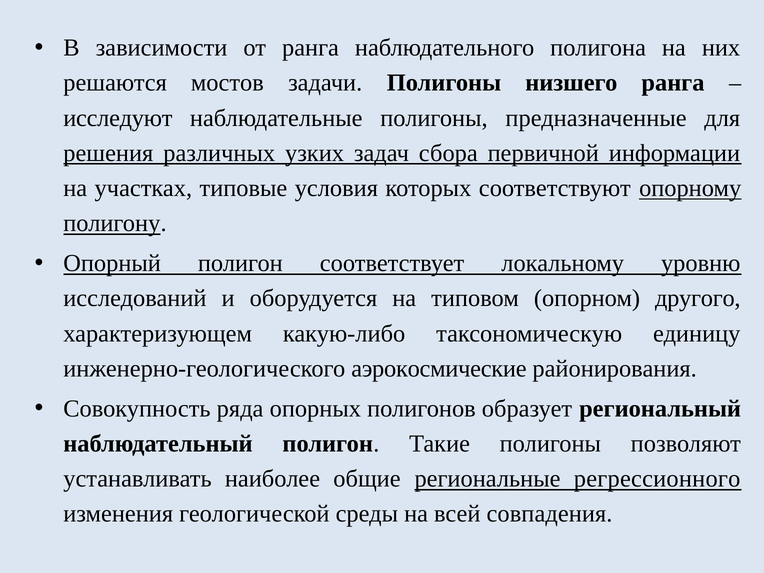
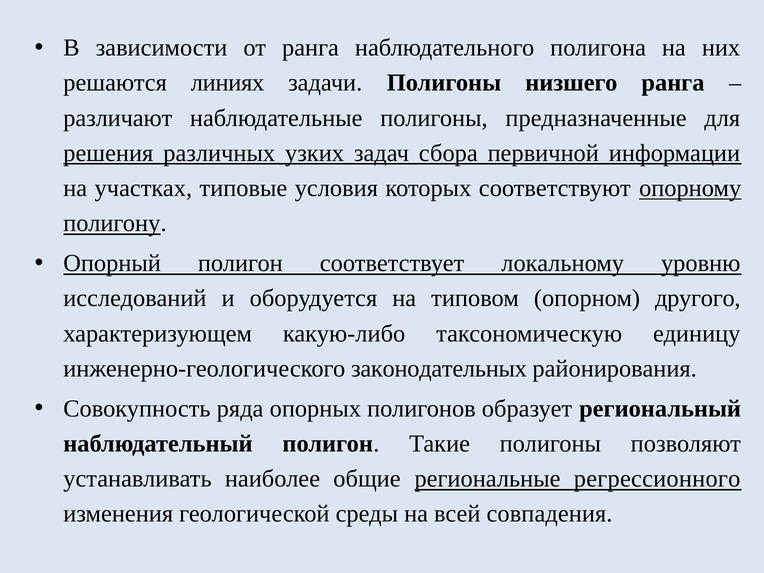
мостов: мостов -> линиях
исследуют: исследуют -> различают
аэрокосмические: аэрокосмические -> законодательных
